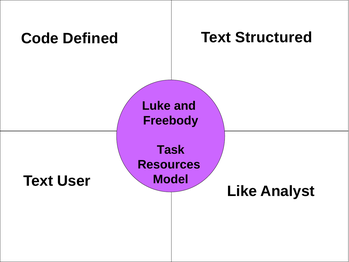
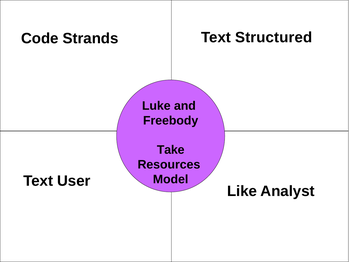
Defined: Defined -> Strands
Task: Task -> Take
